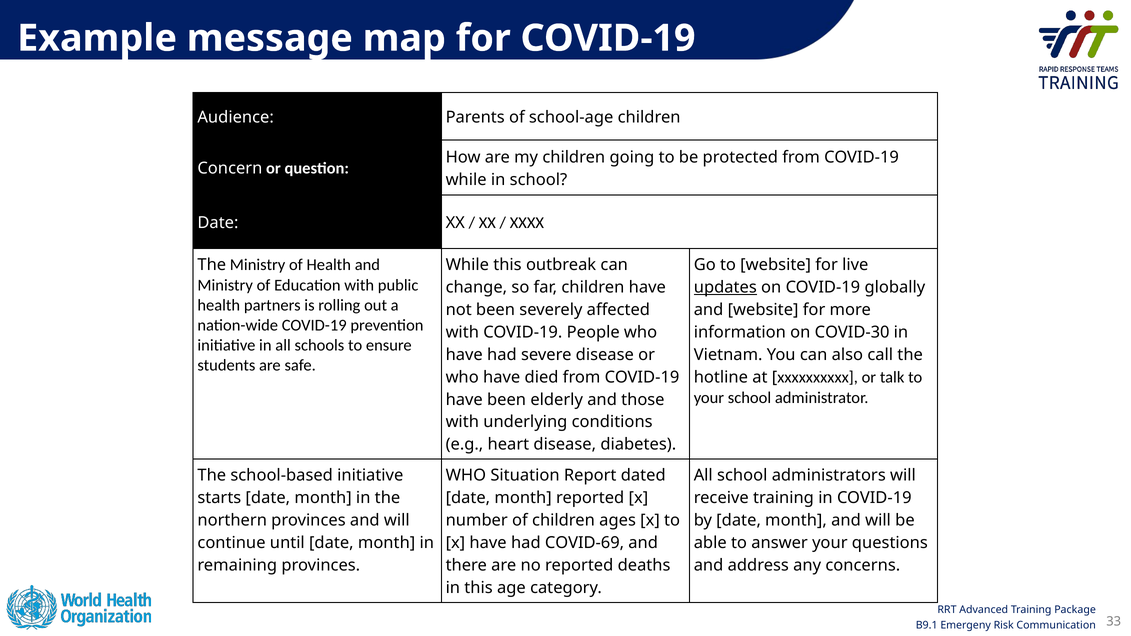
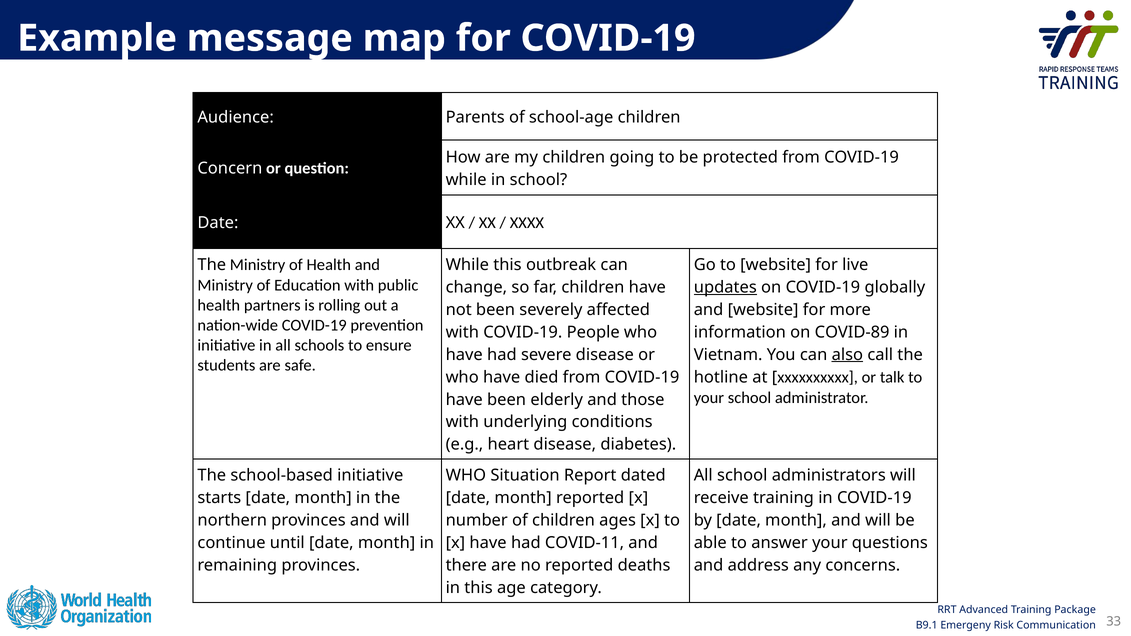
COVID-30: COVID-30 -> COVID-89
also underline: none -> present
COVID-69: COVID-69 -> COVID-11
